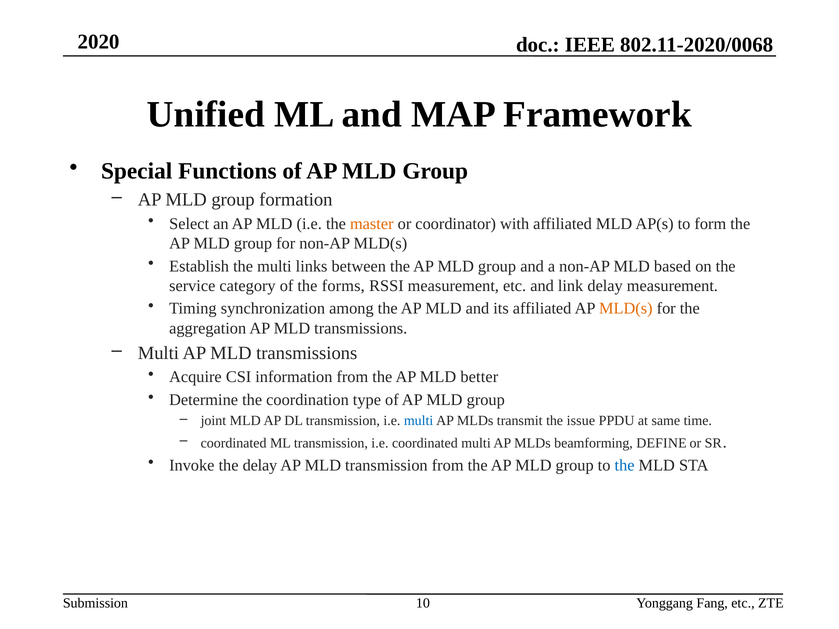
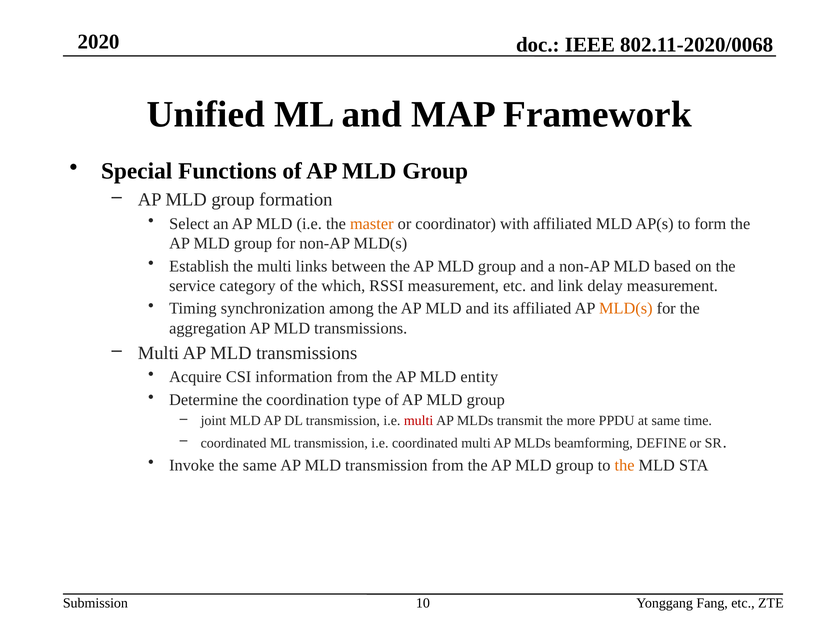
forms: forms -> which
better: better -> entity
multi at (419, 421) colour: blue -> red
issue: issue -> more
the delay: delay -> same
the at (625, 465) colour: blue -> orange
